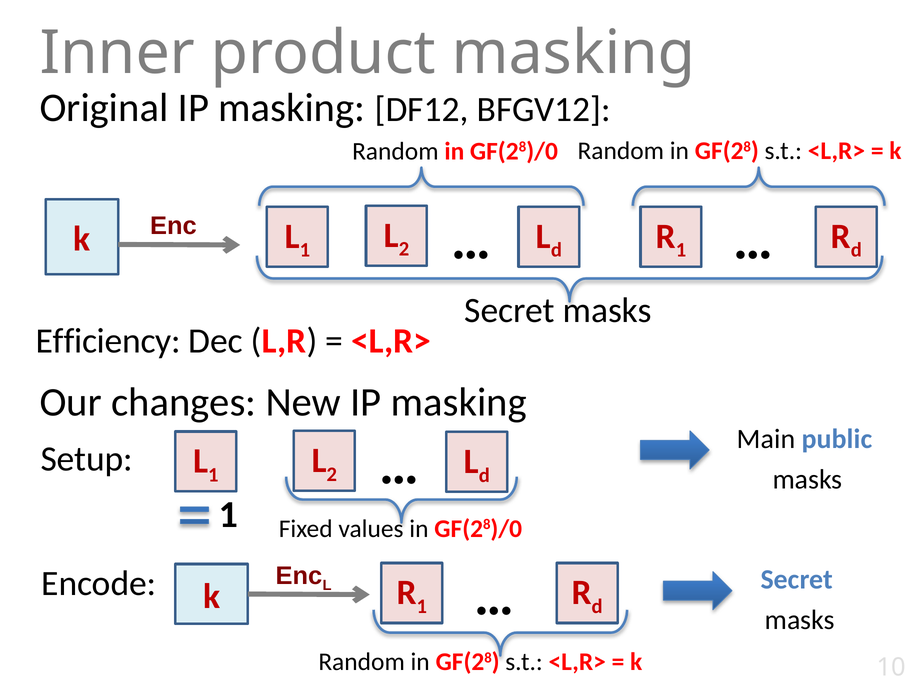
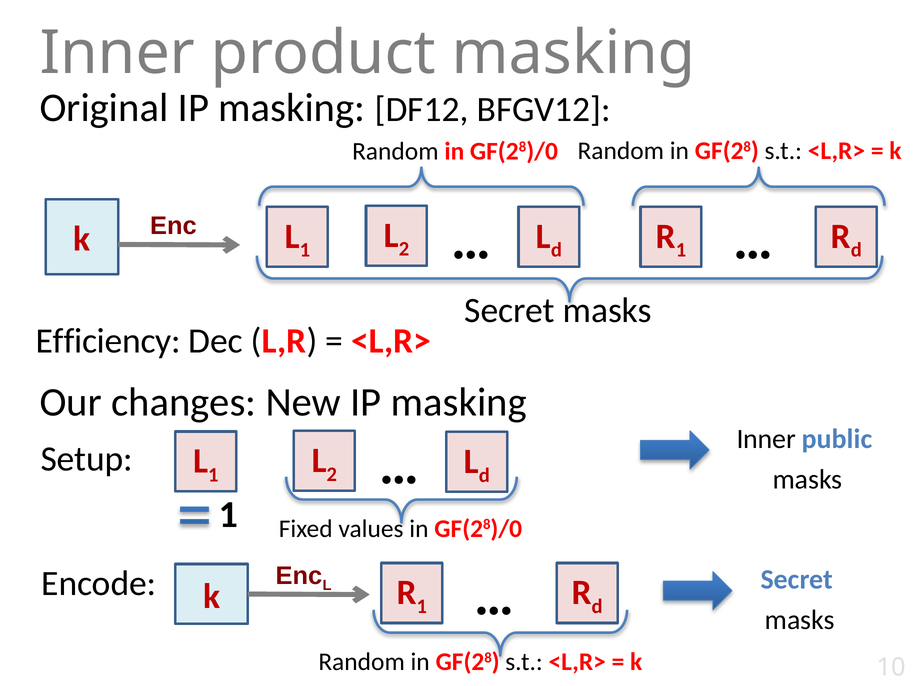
Main at (766, 439): Main -> Inner
